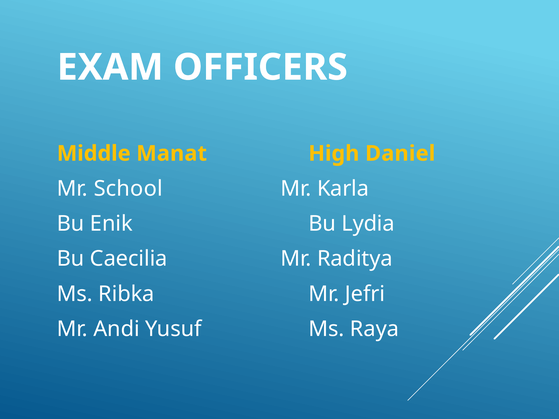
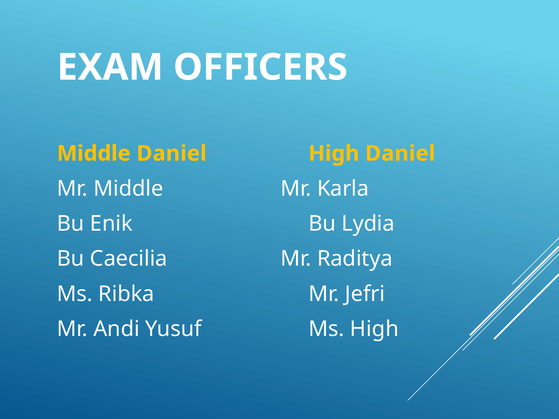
Middle Manat: Manat -> Daniel
Mr School: School -> Middle
Ms Raya: Raya -> High
